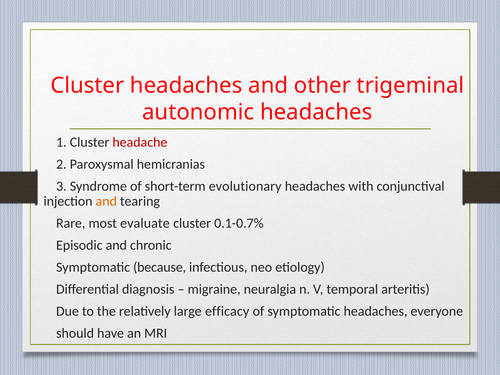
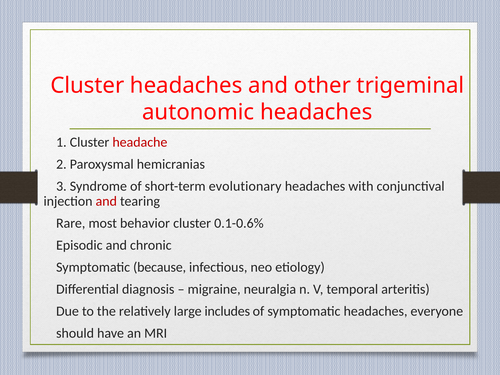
and at (106, 201) colour: orange -> red
evaluate: evaluate -> behavior
0.1-0.7%: 0.1-0.7% -> 0.1-0.6%
efficacy: efficacy -> includes
